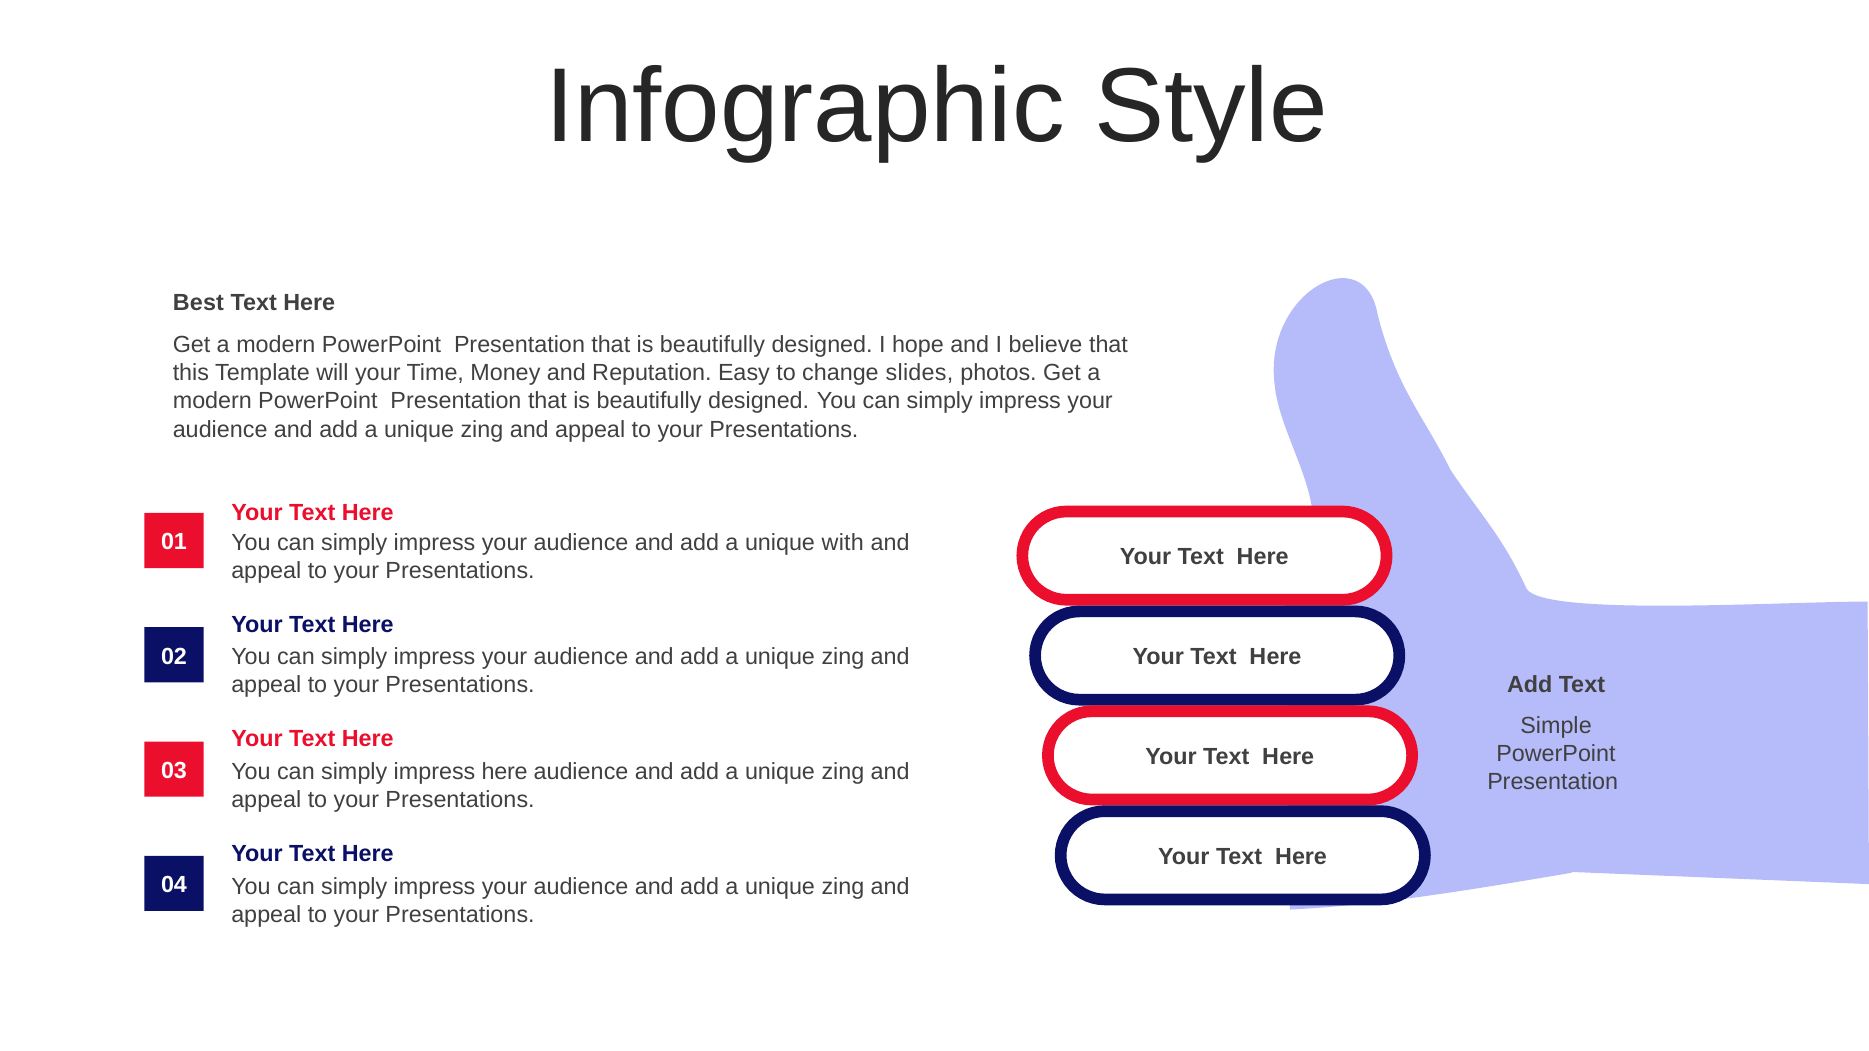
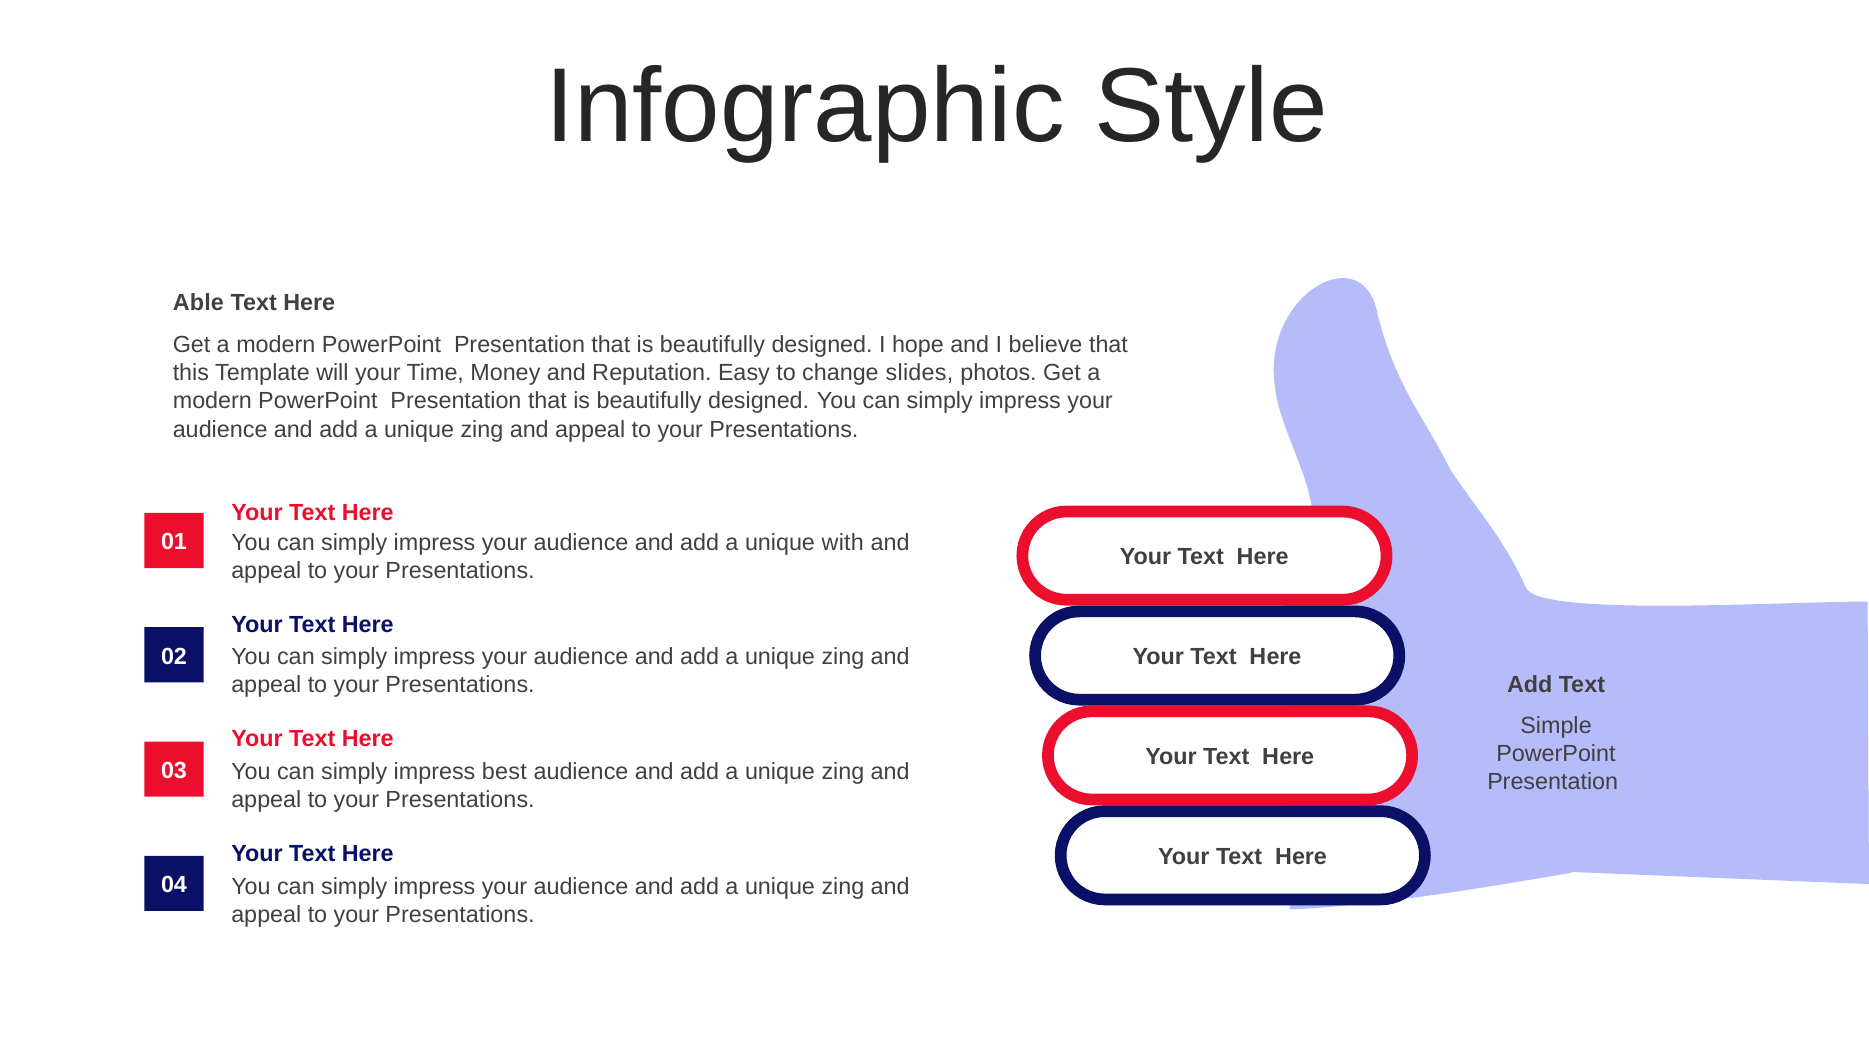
Best: Best -> Able
impress here: here -> best
